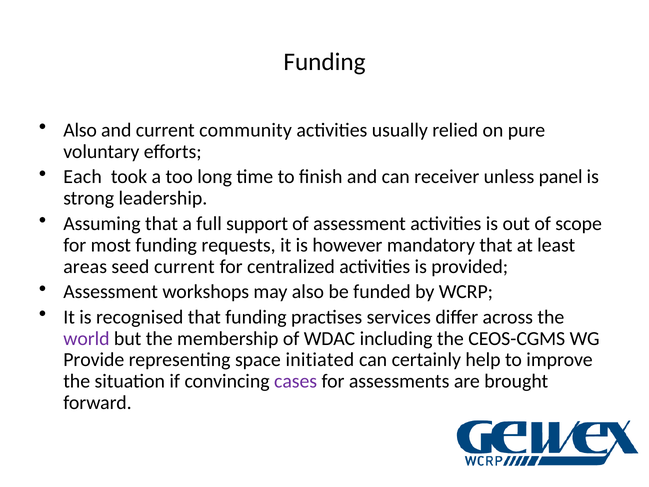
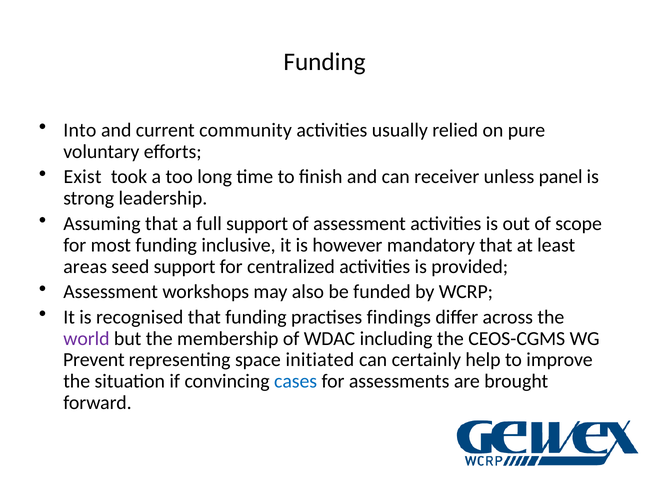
Also at (80, 130): Also -> Into
Each: Each -> Exist
requests: requests -> inclusive
seed current: current -> support
services: services -> findings
Provide: Provide -> Prevent
cases colour: purple -> blue
